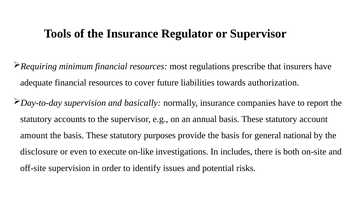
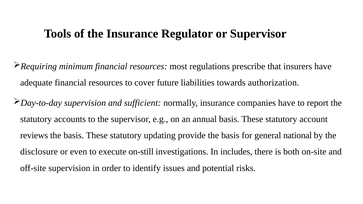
basically: basically -> sufficient
amount: amount -> reviews
purposes: purposes -> updating
on-like: on-like -> on-still
